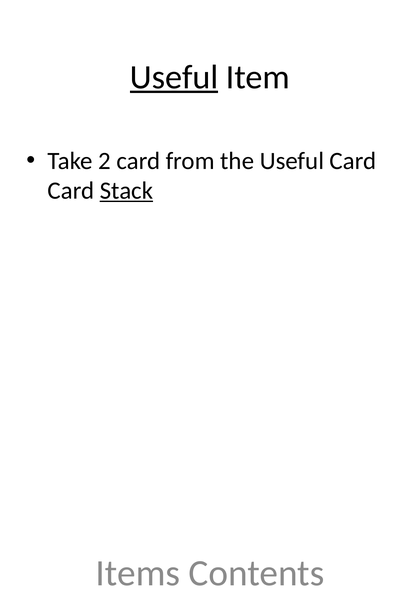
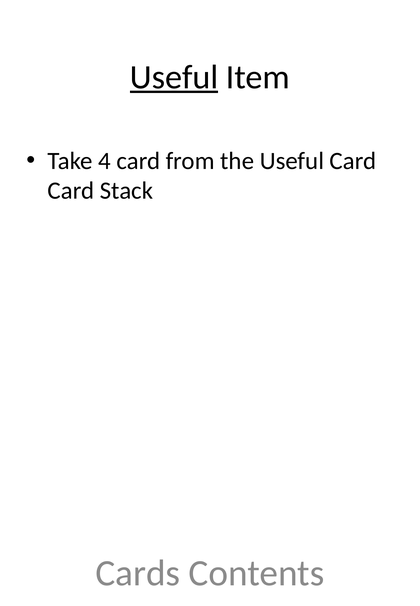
2: 2 -> 4
Stack underline: present -> none
Items: Items -> Cards
